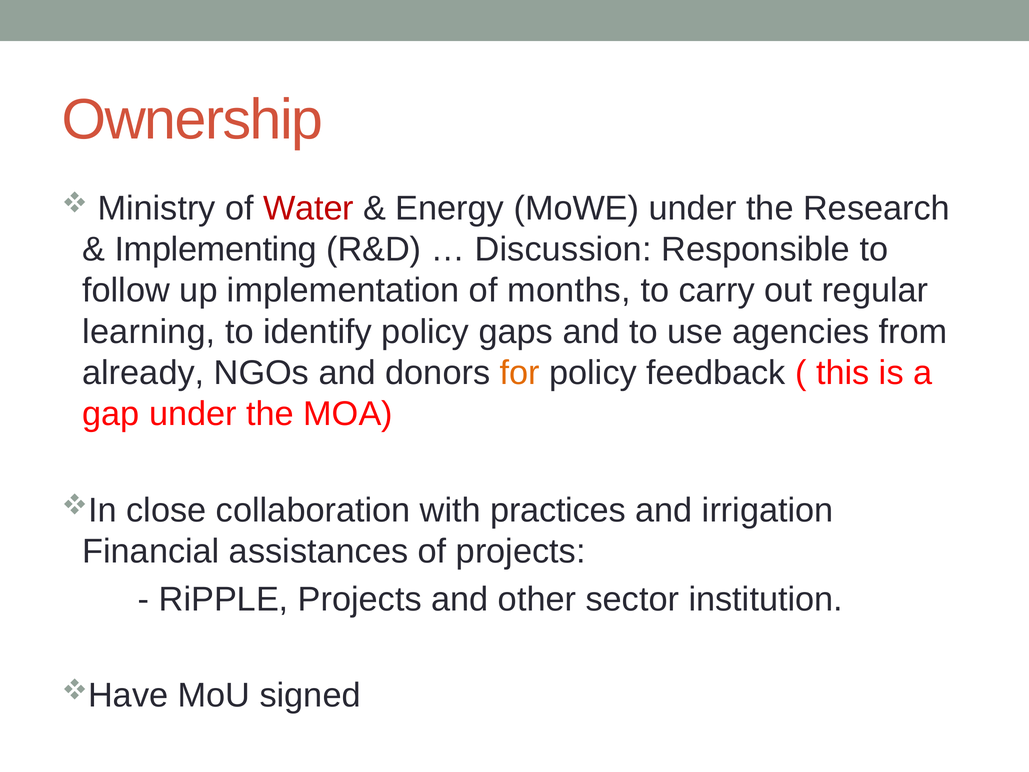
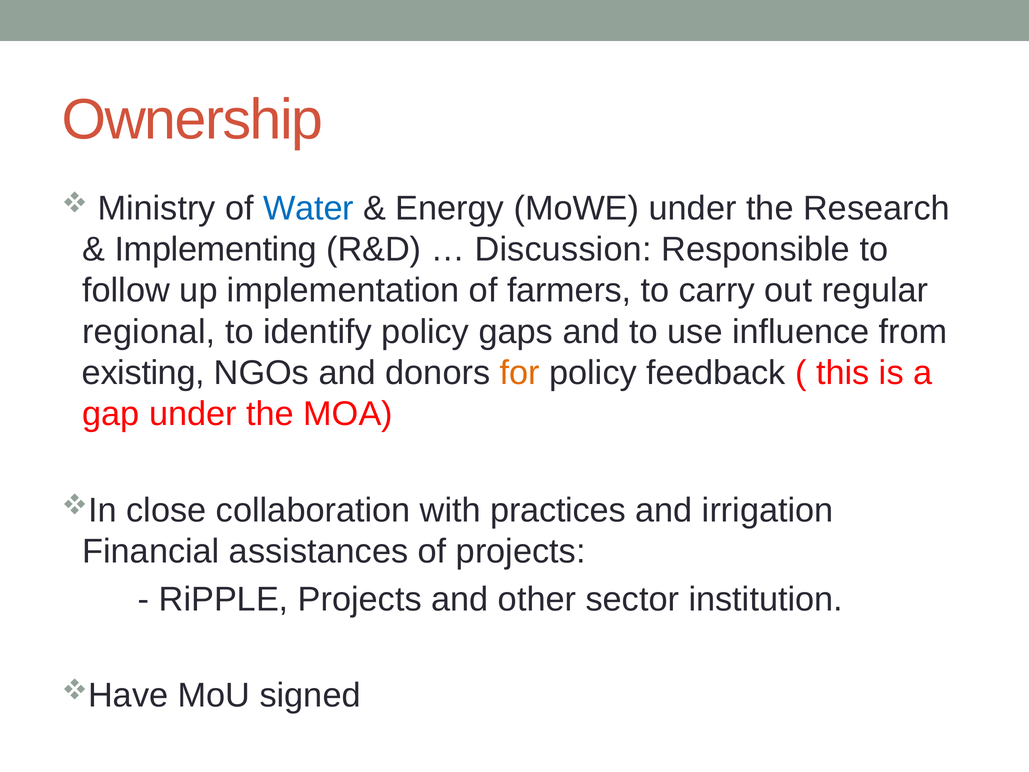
Water colour: red -> blue
months: months -> farmers
learning: learning -> regional
agencies: agencies -> influence
already: already -> existing
